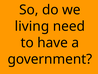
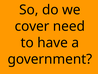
living: living -> cover
